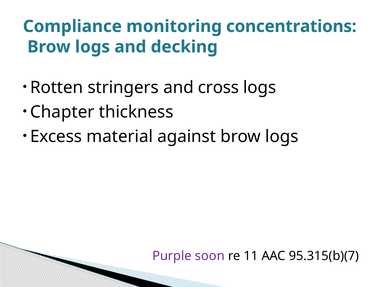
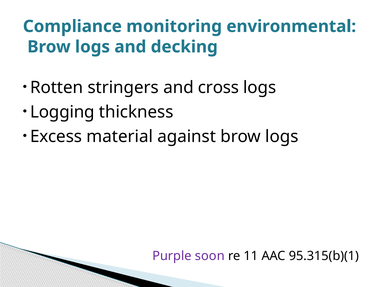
concentrations: concentrations -> environmental
Chapter: Chapter -> Logging
95.315(b)(7: 95.315(b)(7 -> 95.315(b)(1
